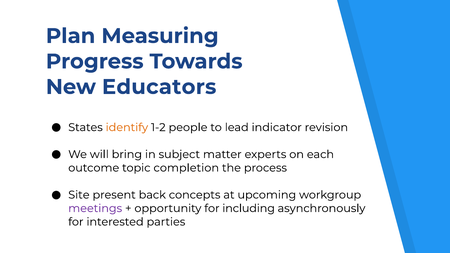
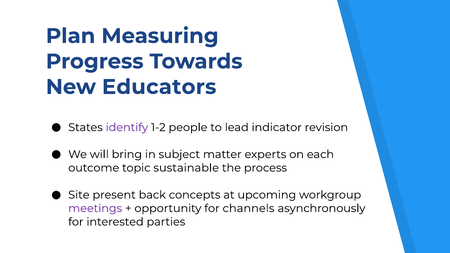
identify colour: orange -> purple
completion: completion -> sustainable
including: including -> channels
